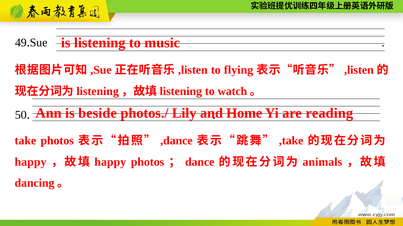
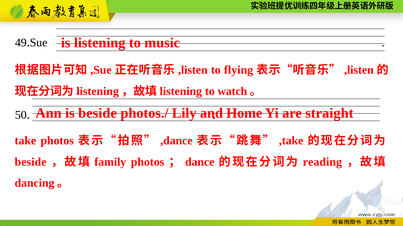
reading: reading -> straight
happy at (31, 162): happy -> beside
happy at (110, 162): happy -> family
animals: animals -> reading
